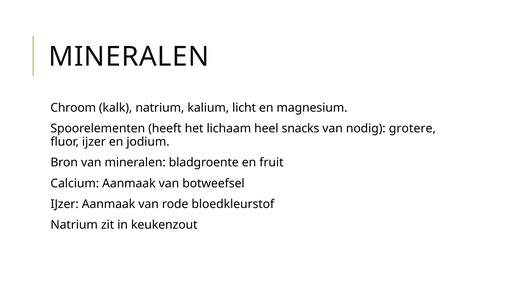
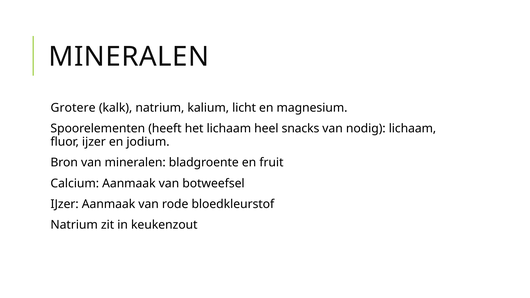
Chroom: Chroom -> Grotere
nodig grotere: grotere -> lichaam
